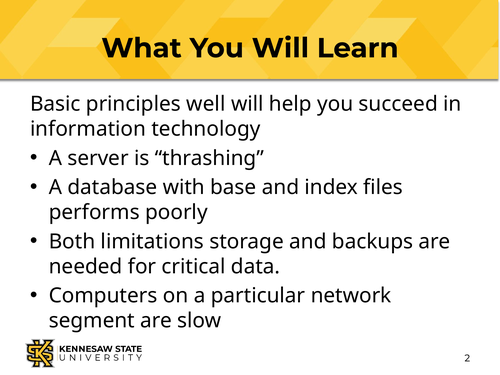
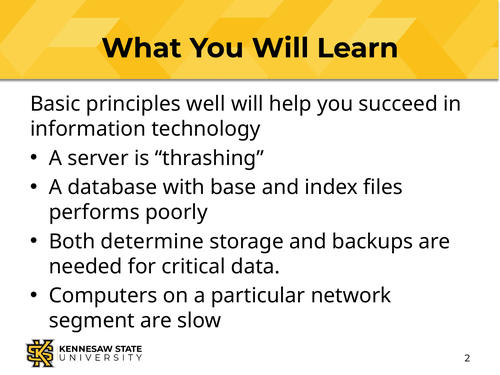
limitations: limitations -> determine
